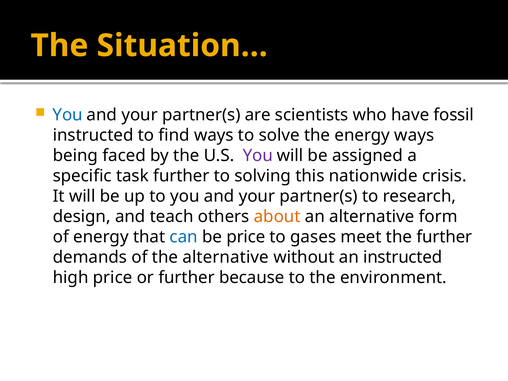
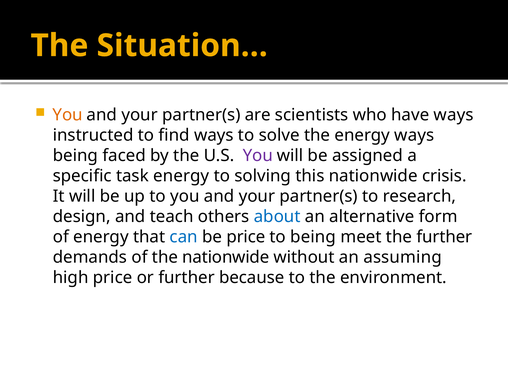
You at (68, 115) colour: blue -> orange
have fossil: fossil -> ways
task further: further -> energy
about colour: orange -> blue
to gases: gases -> being
the alternative: alternative -> nationwide
an instructed: instructed -> assuming
